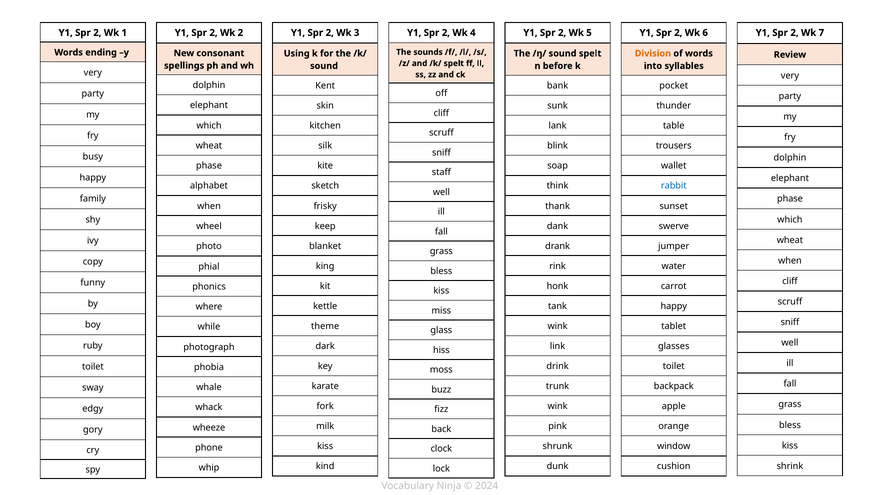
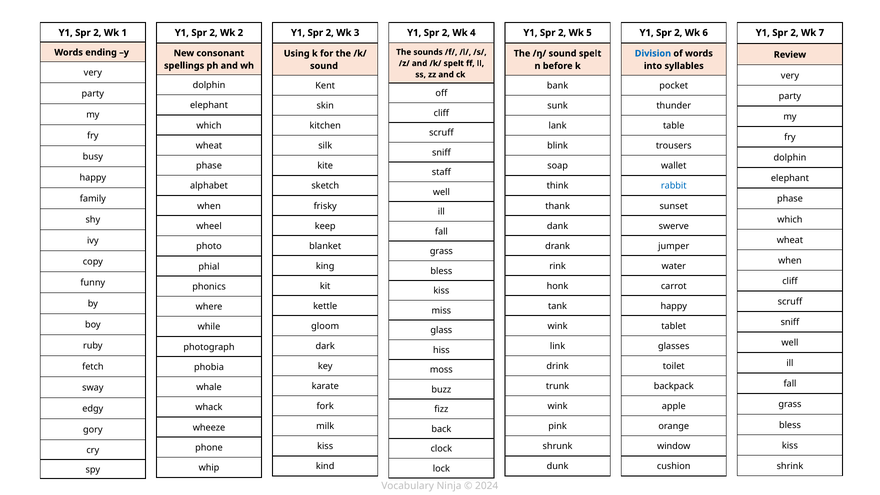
Division colour: orange -> blue
theme: theme -> gloom
toilet at (93, 367): toilet -> fetch
